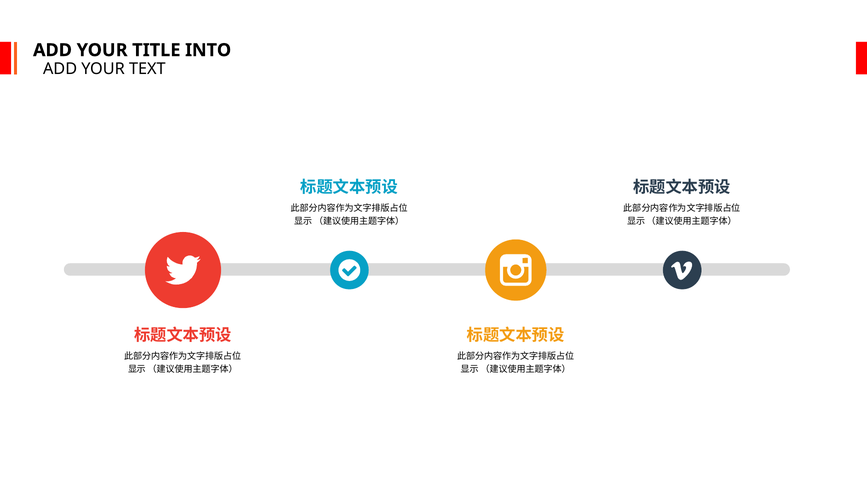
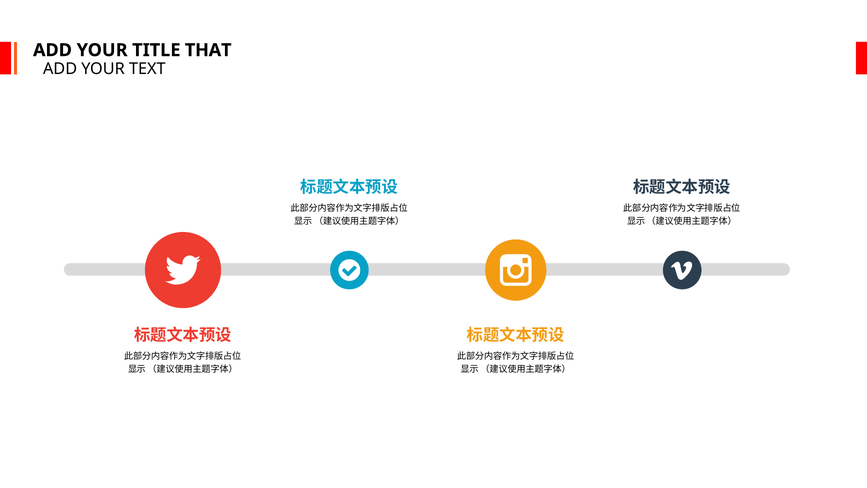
INTO: INTO -> THAT
